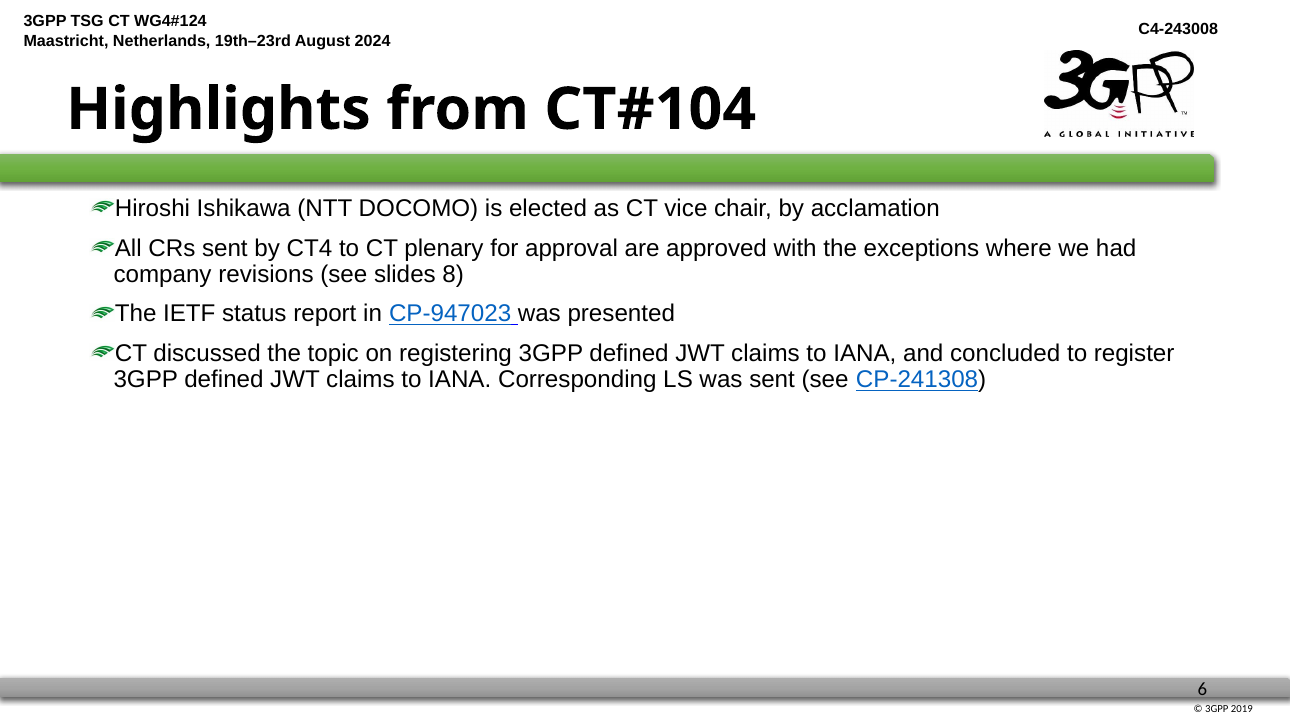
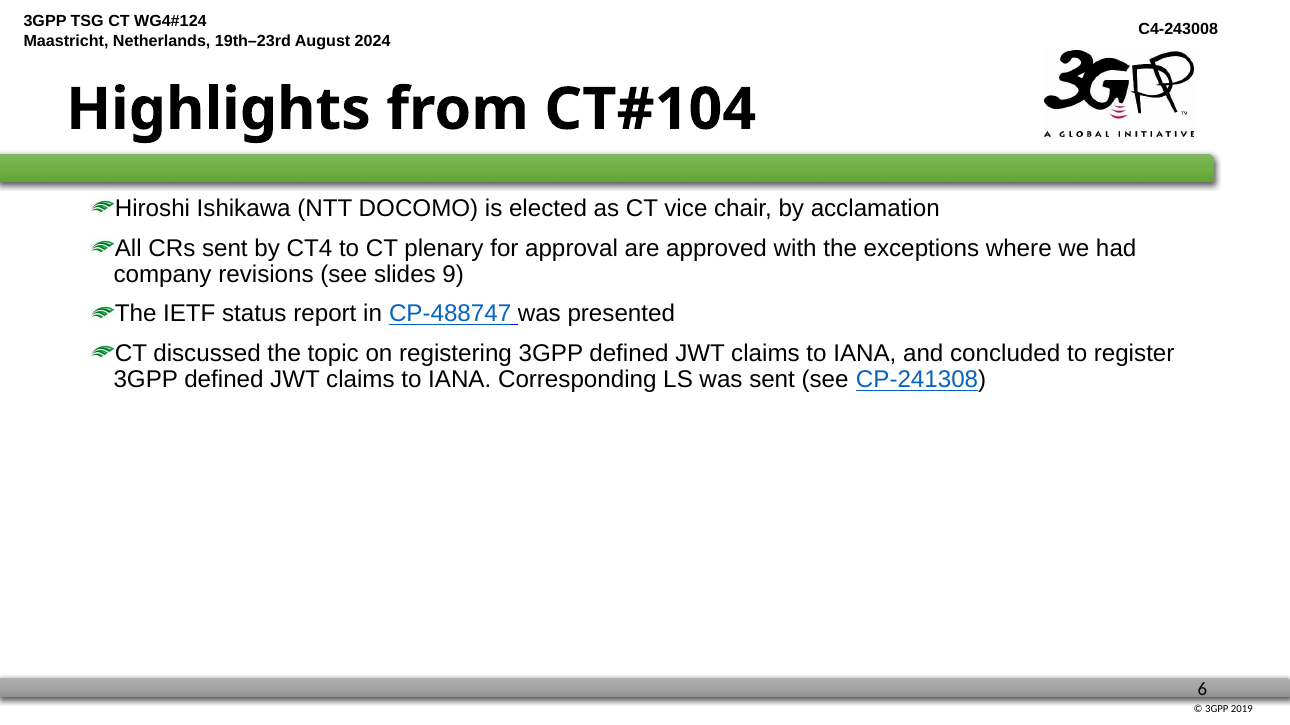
8: 8 -> 9
CP-947023: CP-947023 -> CP-488747
